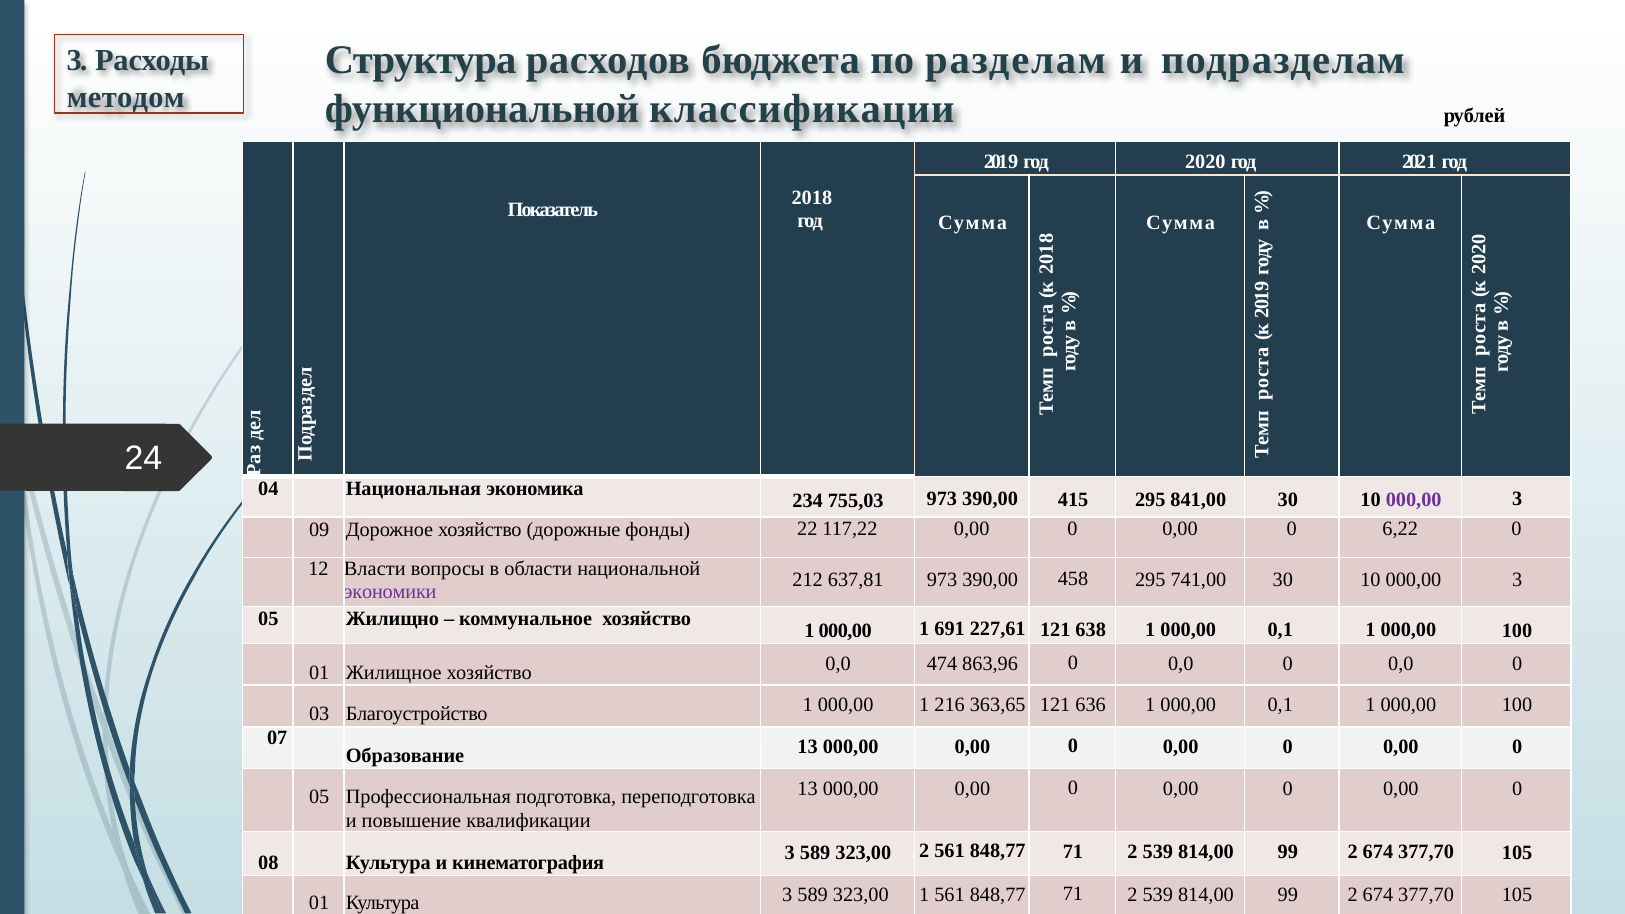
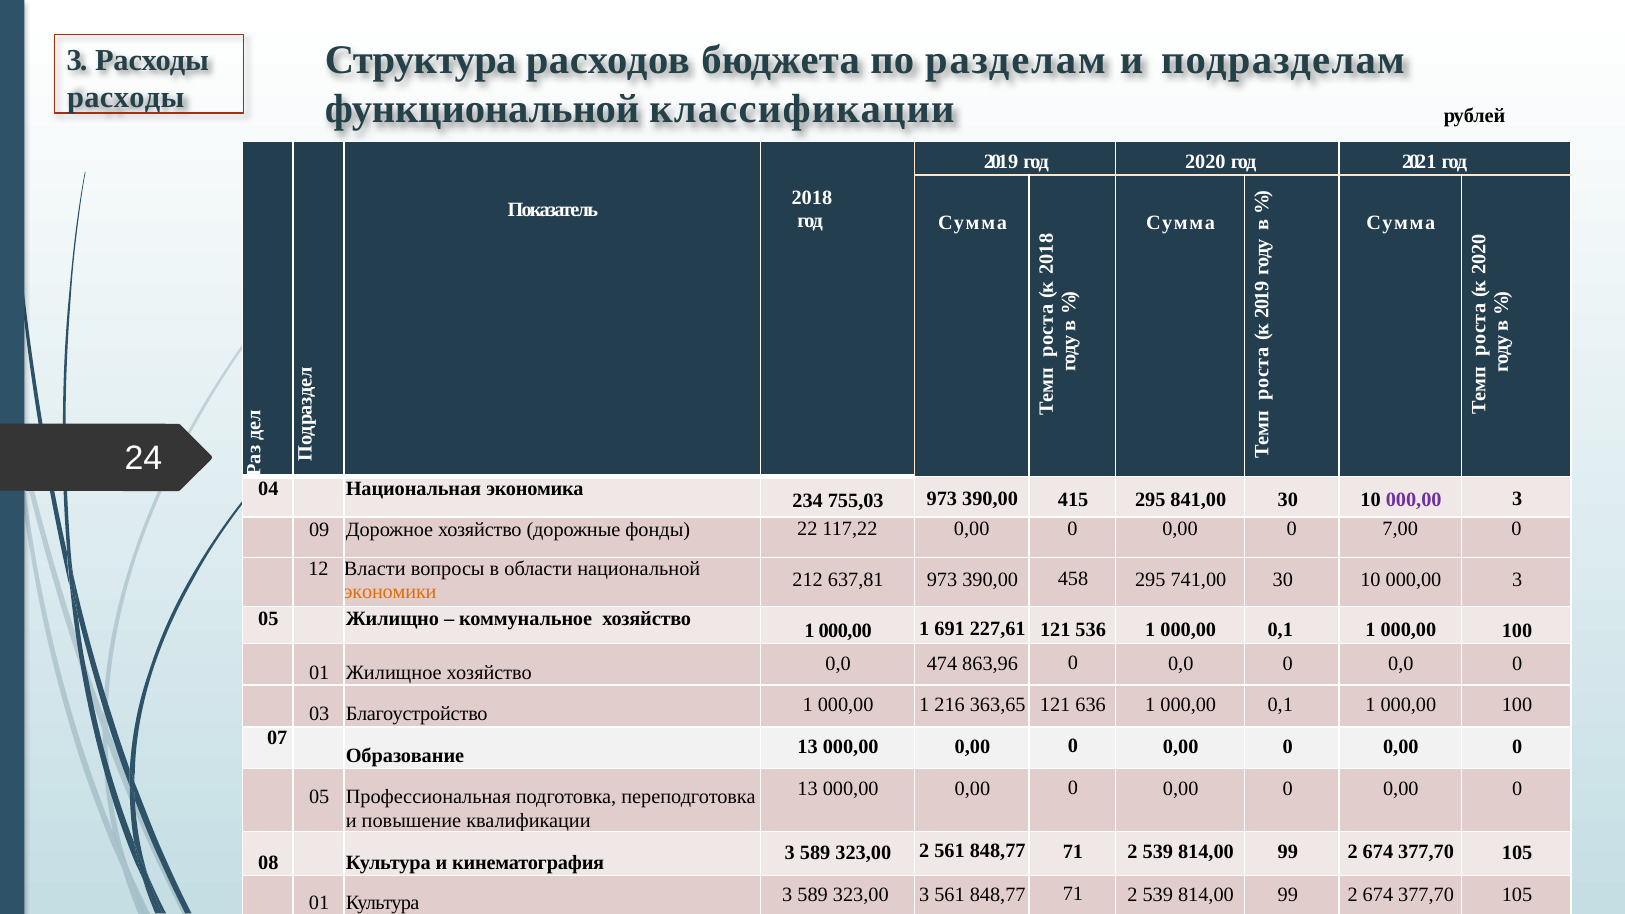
методом at (126, 97): методом -> расходы
6,22: 6,22 -> 7,00
экономики colour: purple -> orange
638: 638 -> 536
323,00 1: 1 -> 3
